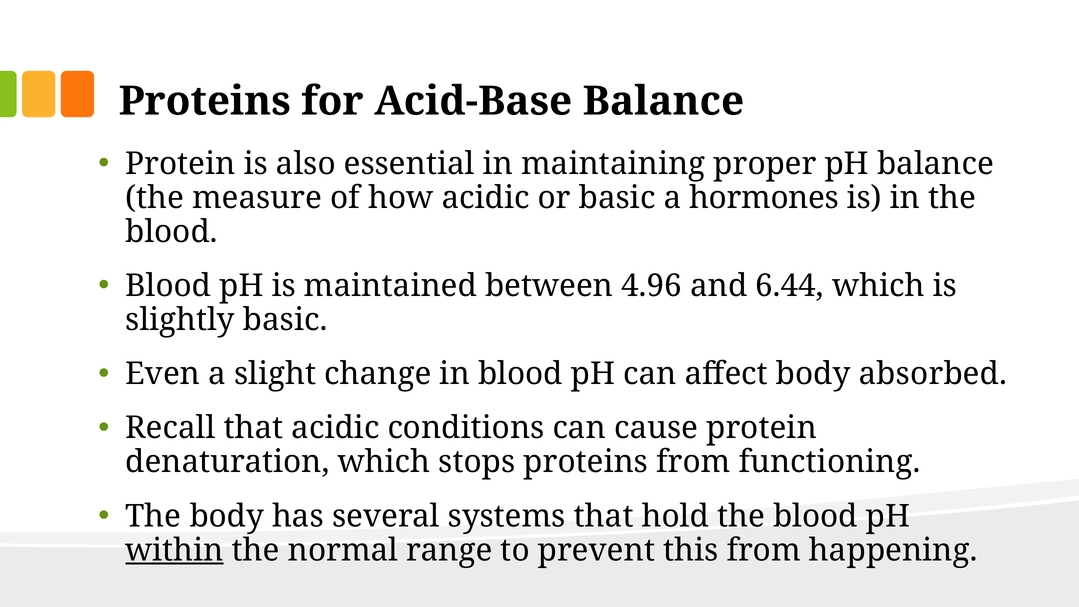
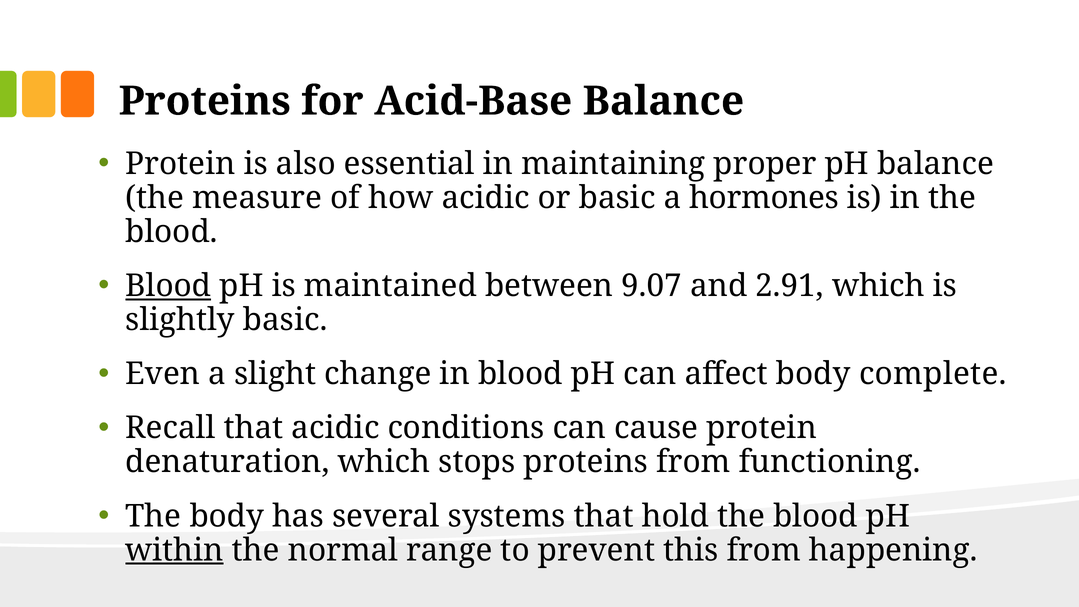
Blood at (168, 286) underline: none -> present
4.96: 4.96 -> 9.07
6.44: 6.44 -> 2.91
absorbed: absorbed -> complete
